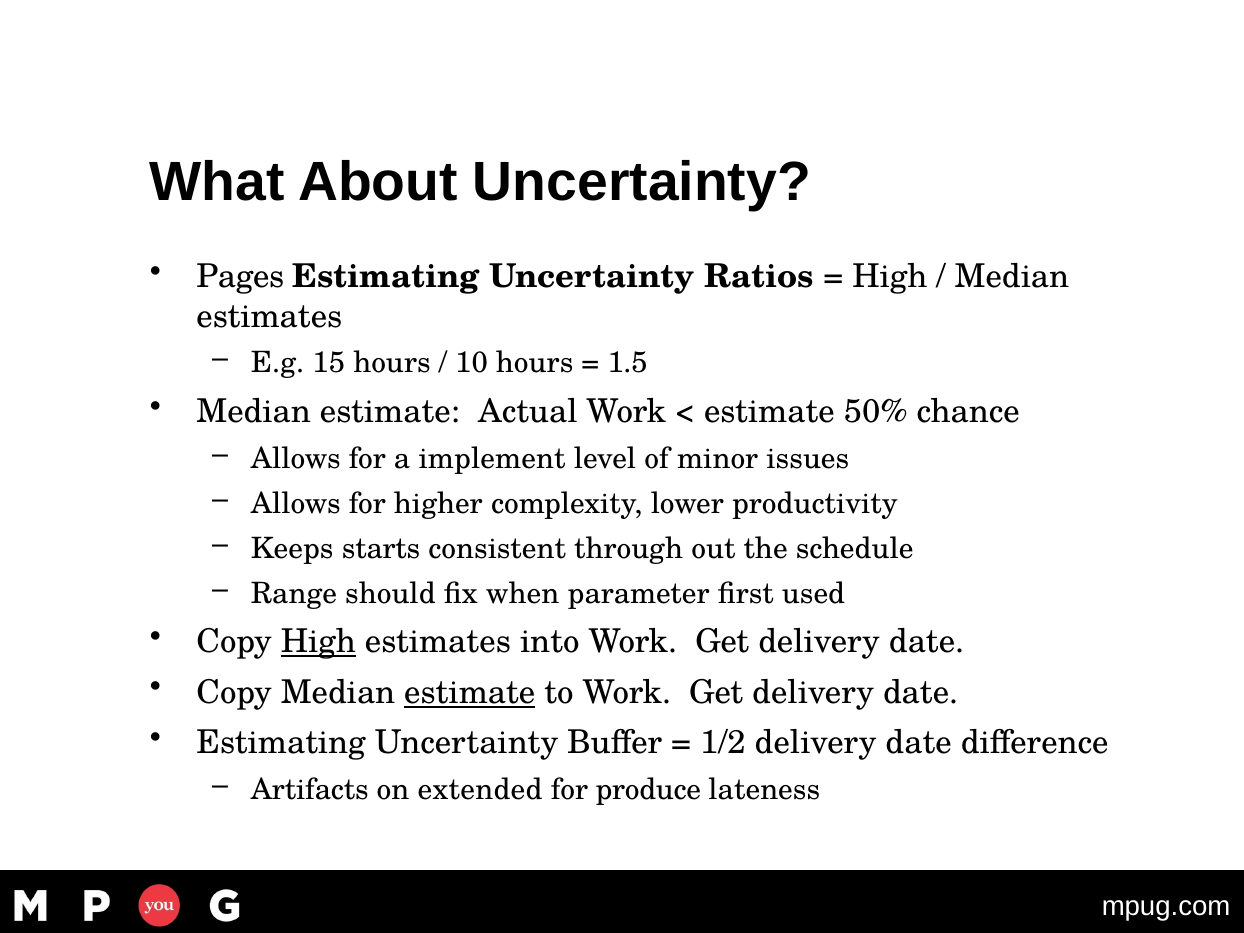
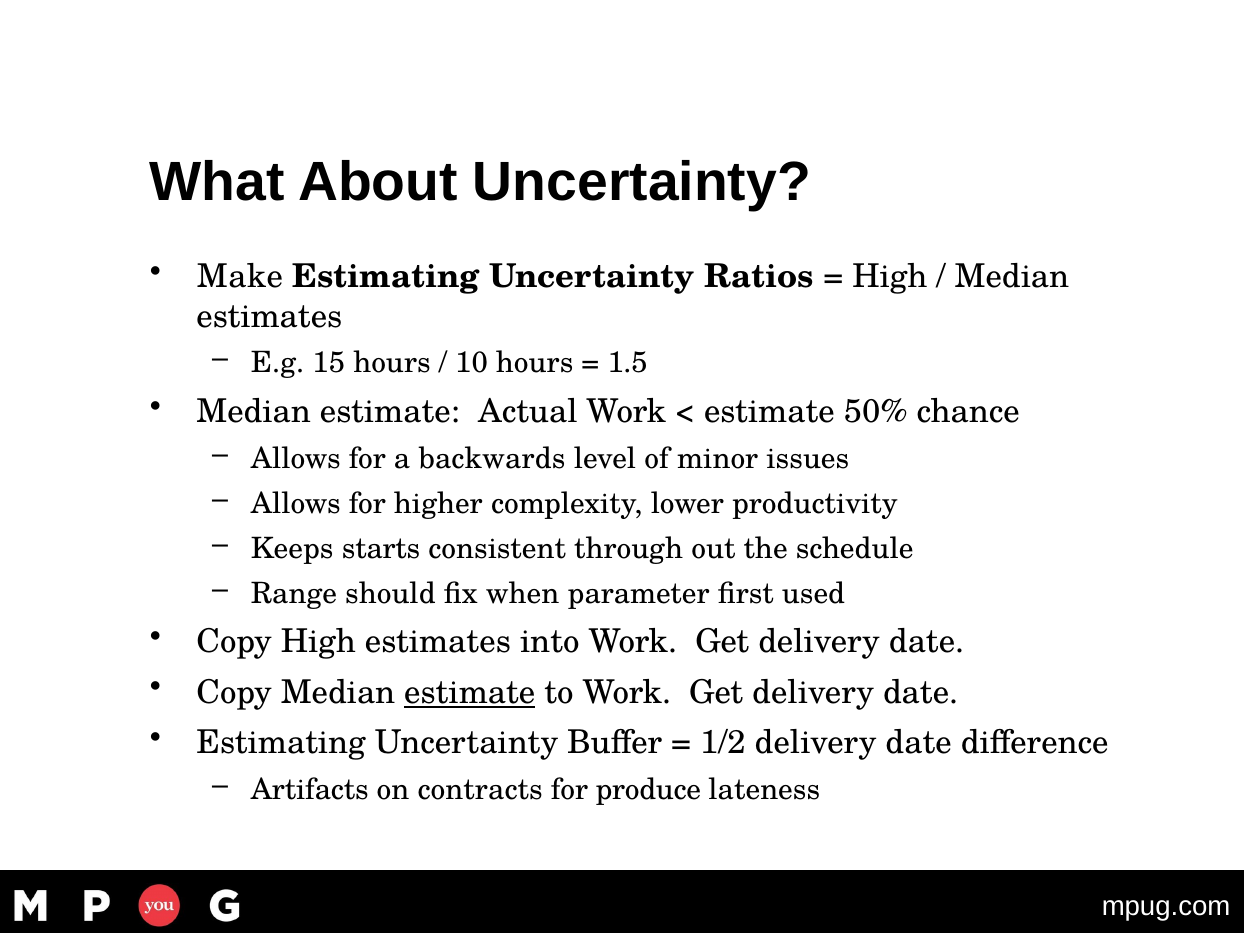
Pages: Pages -> Make
implement: implement -> backwards
High at (318, 642) underline: present -> none
extended: extended -> contracts
